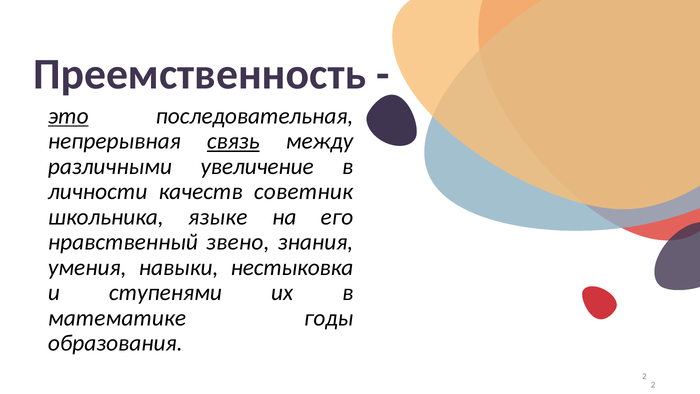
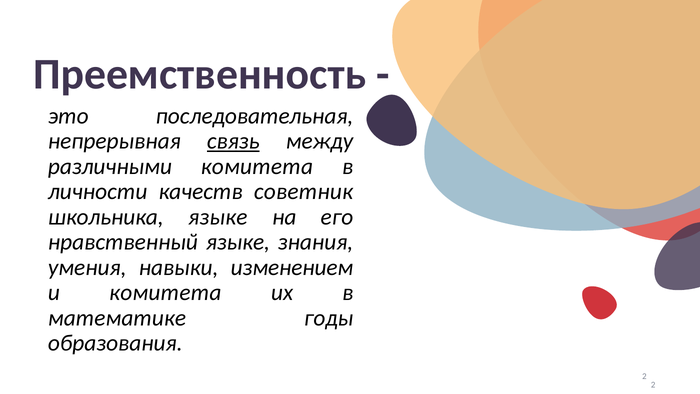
это underline: present -> none
различными увеличение: увеличение -> комитета
нравственный звено: звено -> языке
нестыковка: нестыковка -> изменением
и ступенями: ступенями -> комитета
